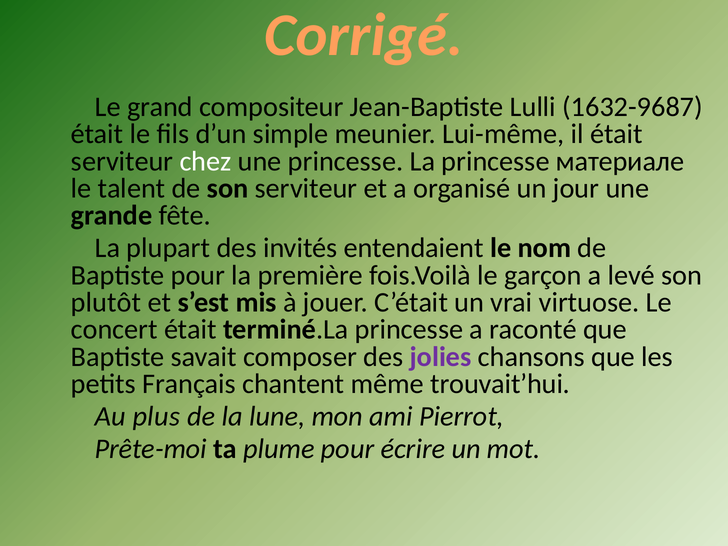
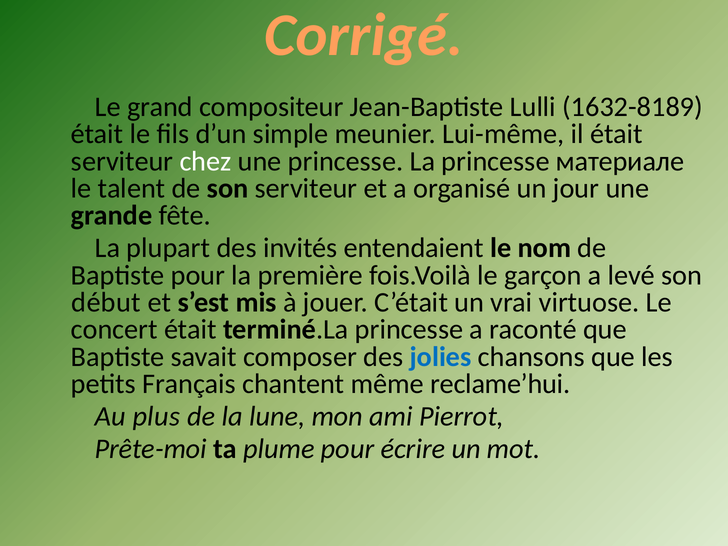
1632-9687: 1632-9687 -> 1632-8189
plutôt: plutôt -> début
jolies colour: purple -> blue
trouvait’hui: trouvait’hui -> reclame’hui
